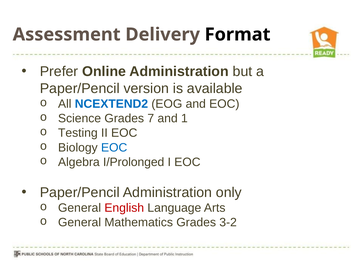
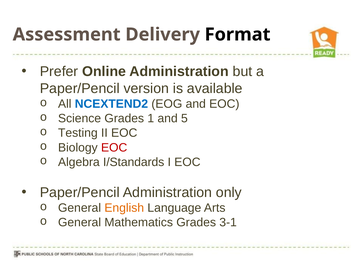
7: 7 -> 1
1: 1 -> 5
EOC at (114, 148) colour: blue -> red
I/Prolonged: I/Prolonged -> I/Standards
English colour: red -> orange
3-2: 3-2 -> 3-1
